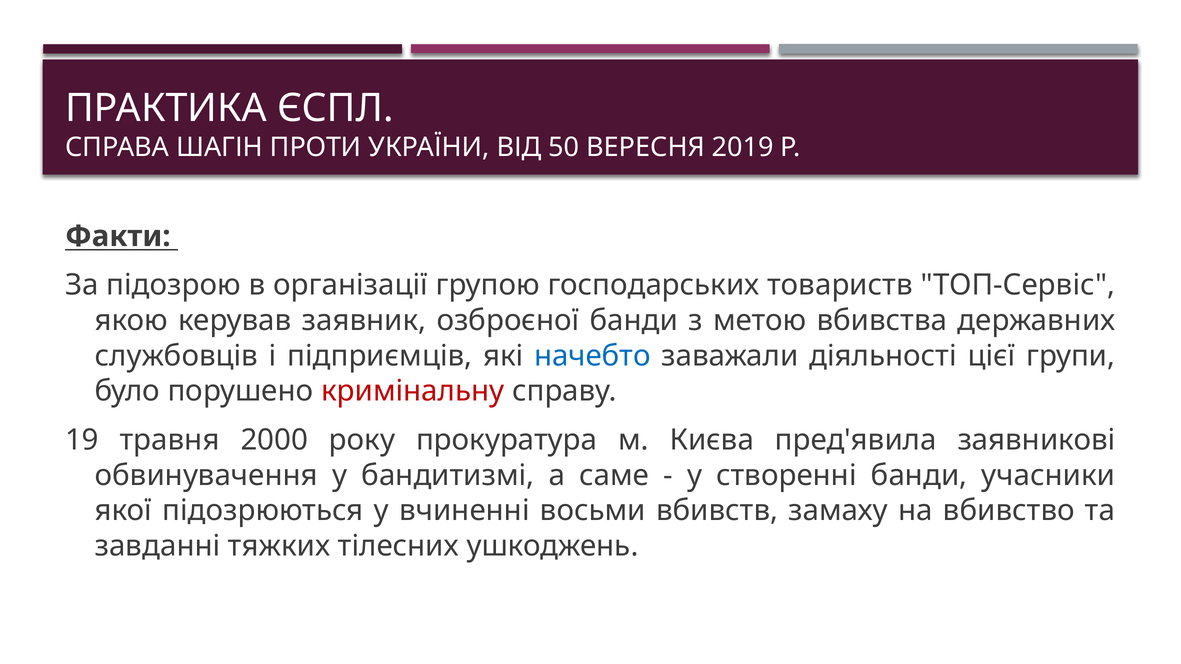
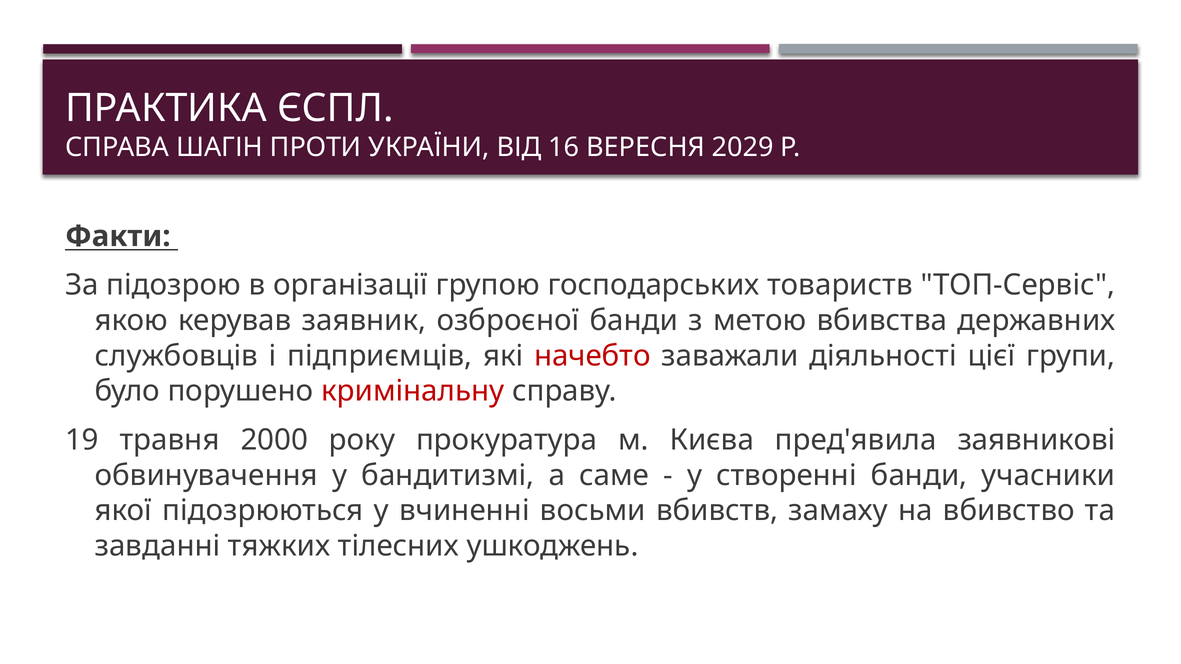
50: 50 -> 16
2019: 2019 -> 2029
начебто colour: blue -> red
